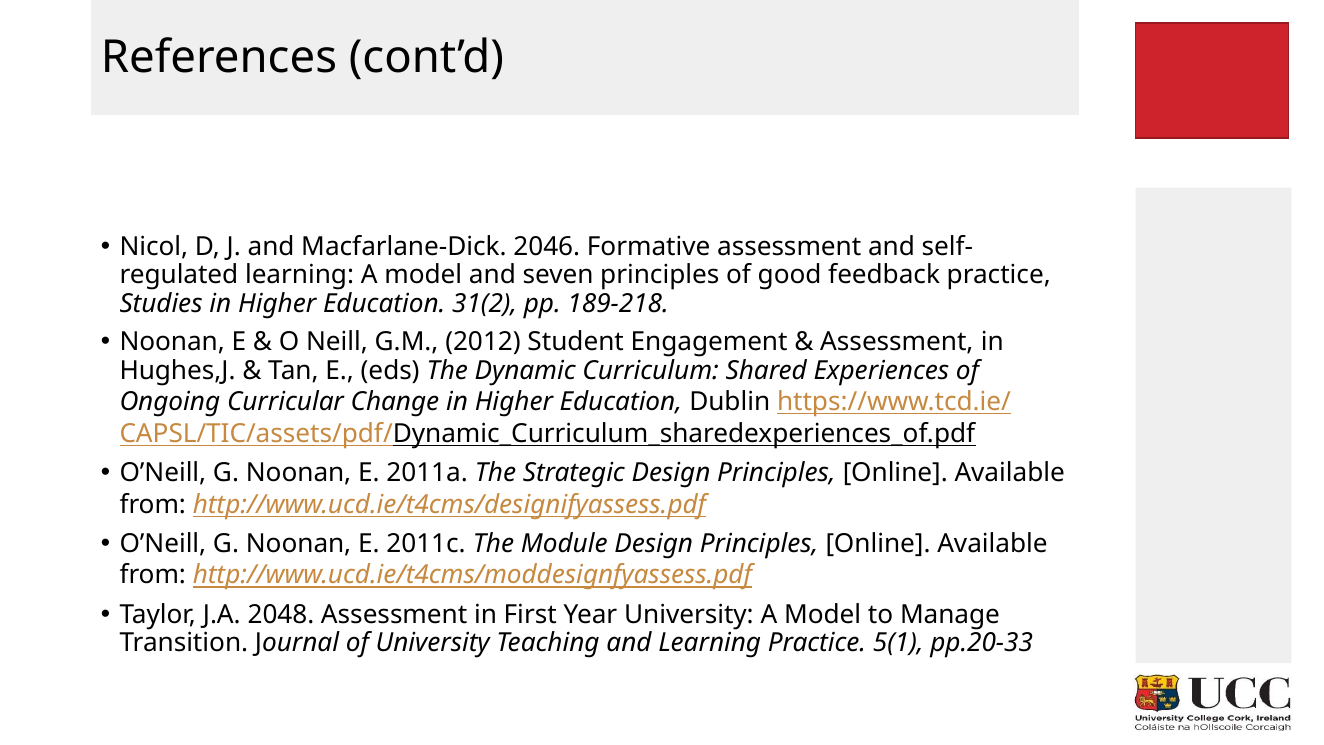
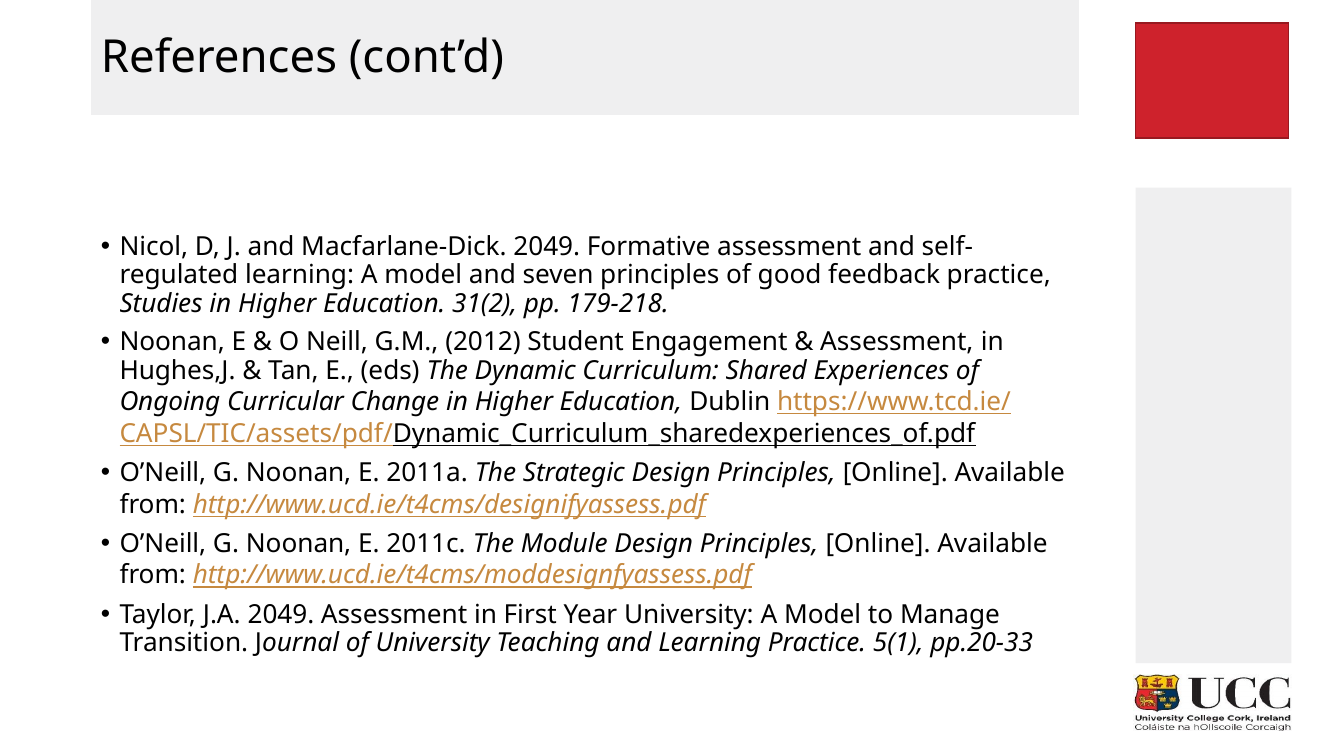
Macfarlane-Dick 2046: 2046 -> 2049
189-218: 189-218 -> 179-218
J.A 2048: 2048 -> 2049
